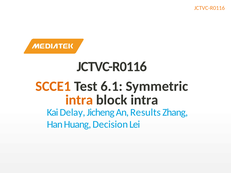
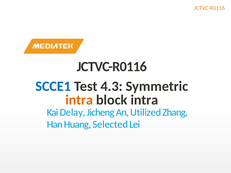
SCCE1 colour: orange -> blue
6.1: 6.1 -> 4.3
Results: Results -> Utilized
Decision: Decision -> Selected
